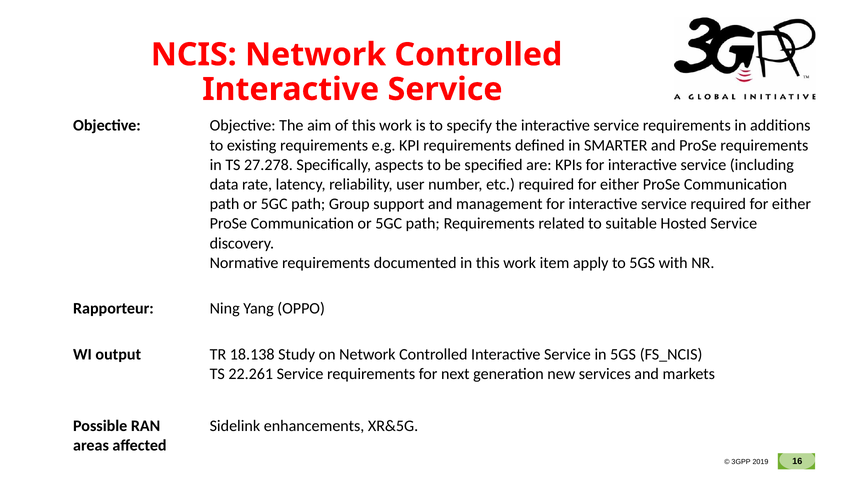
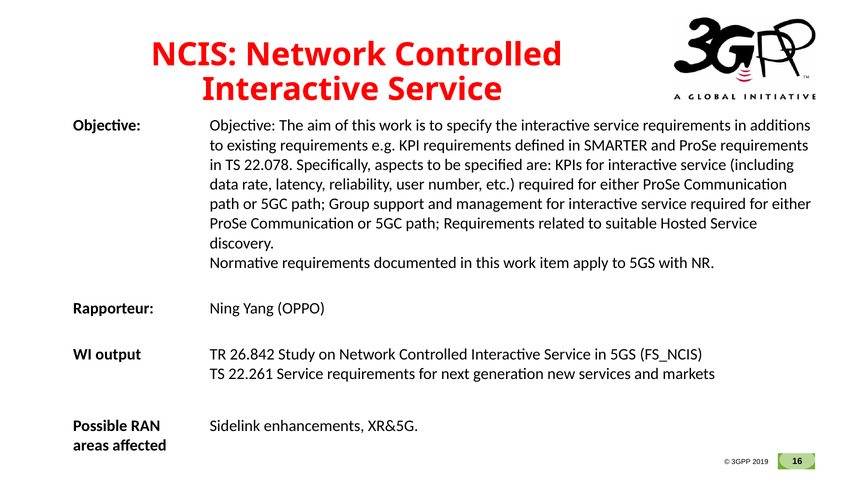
27.278: 27.278 -> 22.078
18.138: 18.138 -> 26.842
